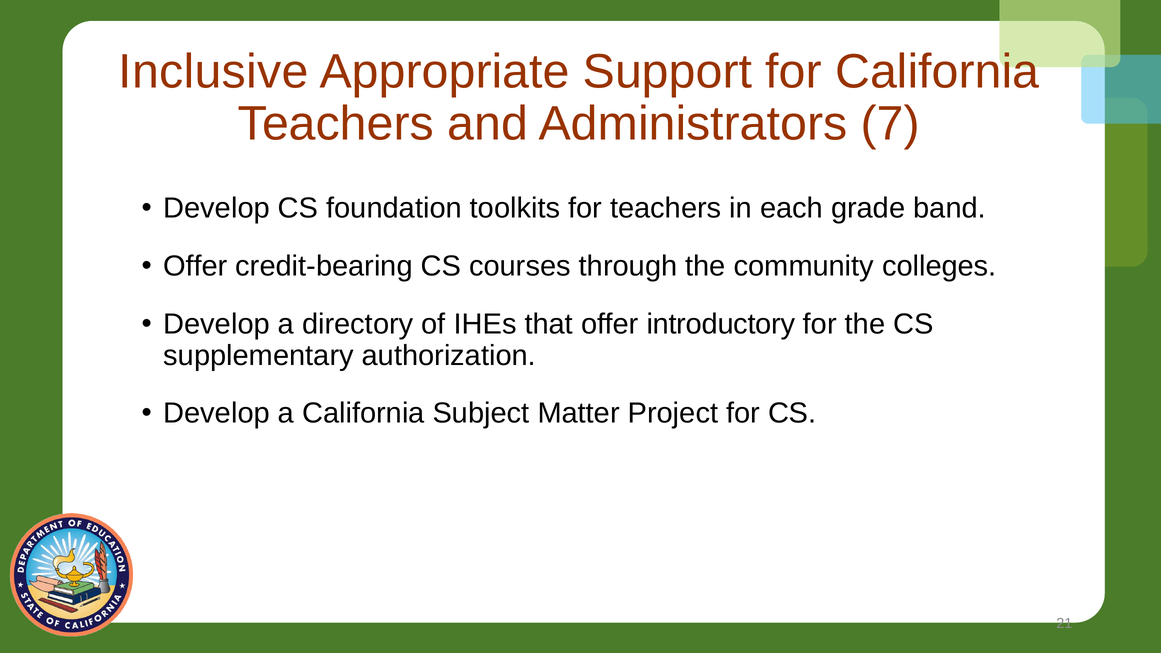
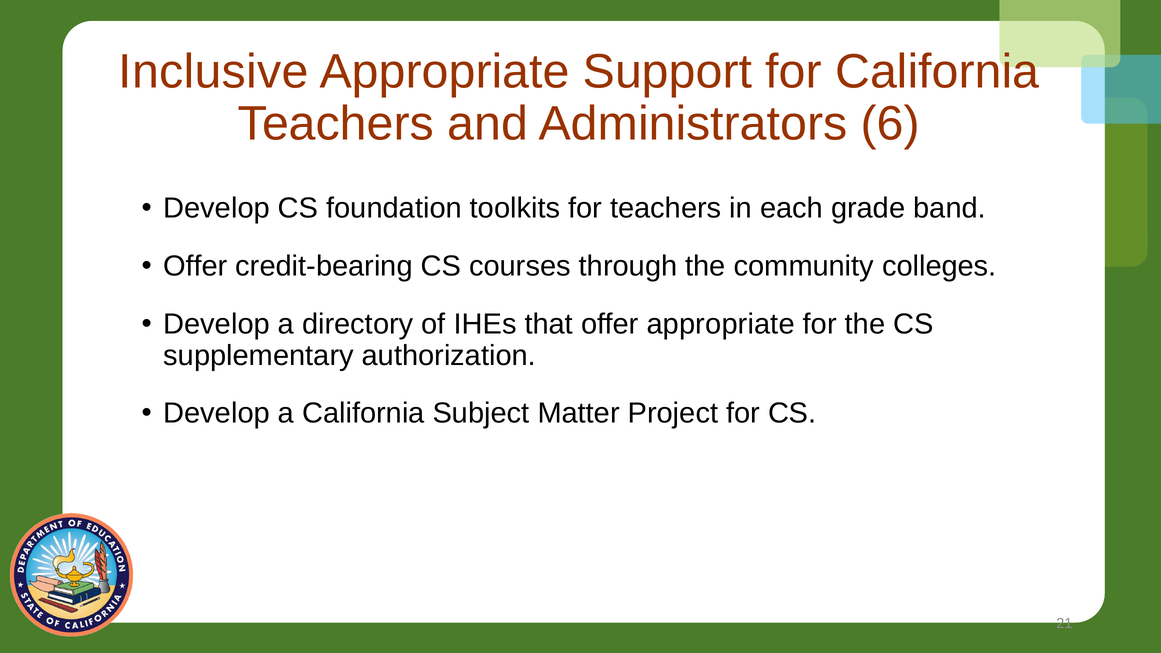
7: 7 -> 6
offer introductory: introductory -> appropriate
